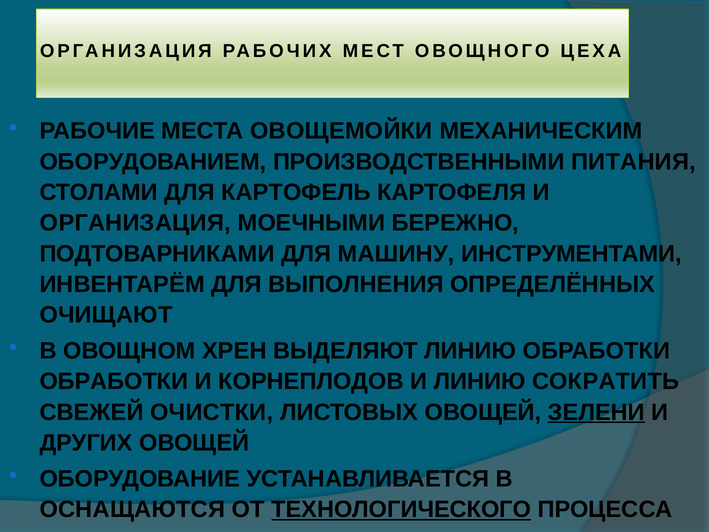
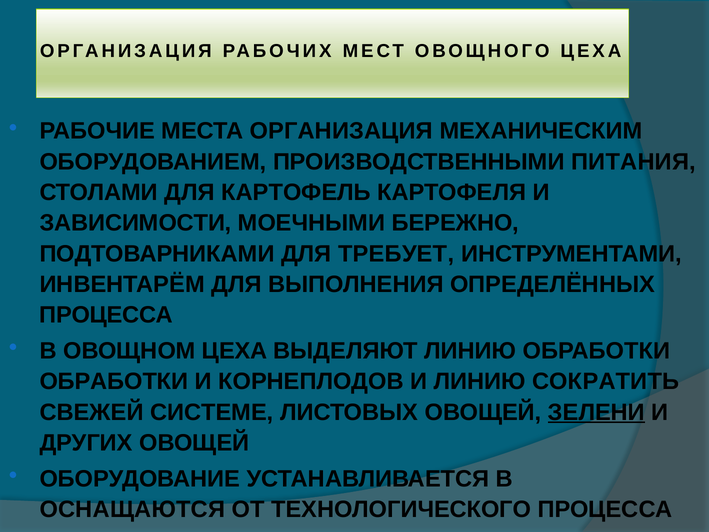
МЕСТА ОВОЩЕМОЙКИ: ОВОЩЕМОЙКИ -> ОРГАНИЗАЦИЯ
ОРГАНИЗАЦИЯ at (135, 223): ОРГАНИЗАЦИЯ -> ЗАВИСИМОСТИ
МАШИНУ: МАШИНУ -> ТРЕБУЕТ
ОЧИЩАЮТ at (106, 315): ОЧИЩАЮТ -> ПРОЦЕССА
ОВОЩНОМ ХРЕН: ХРЕН -> ЦЕХА
ОЧИСТКИ: ОЧИСТКИ -> СИСТЕМЕ
ТЕХНОЛОГИЧЕСКОГО underline: present -> none
